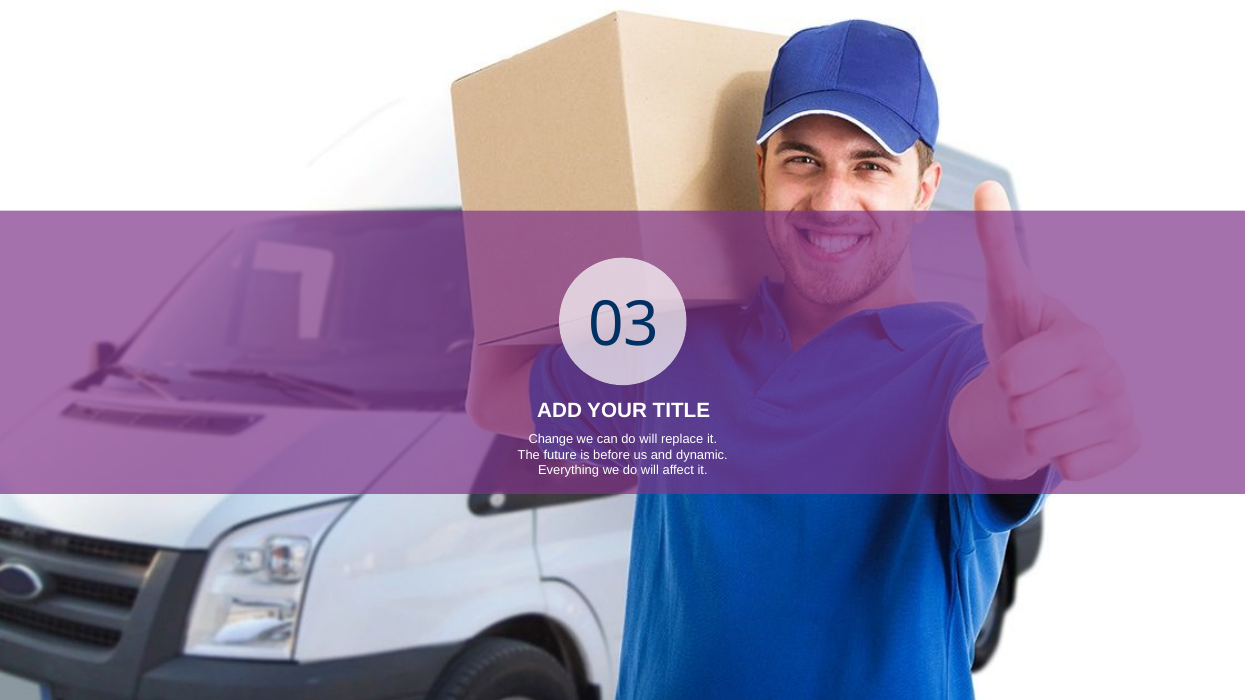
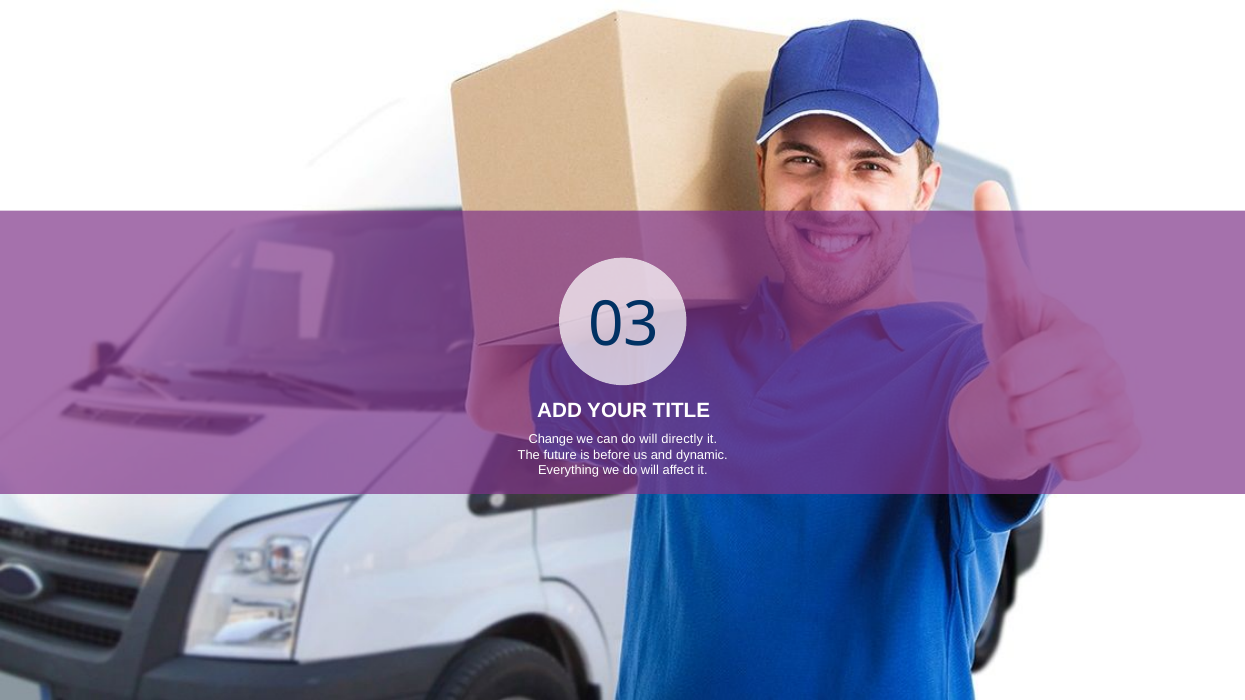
replace: replace -> directly
